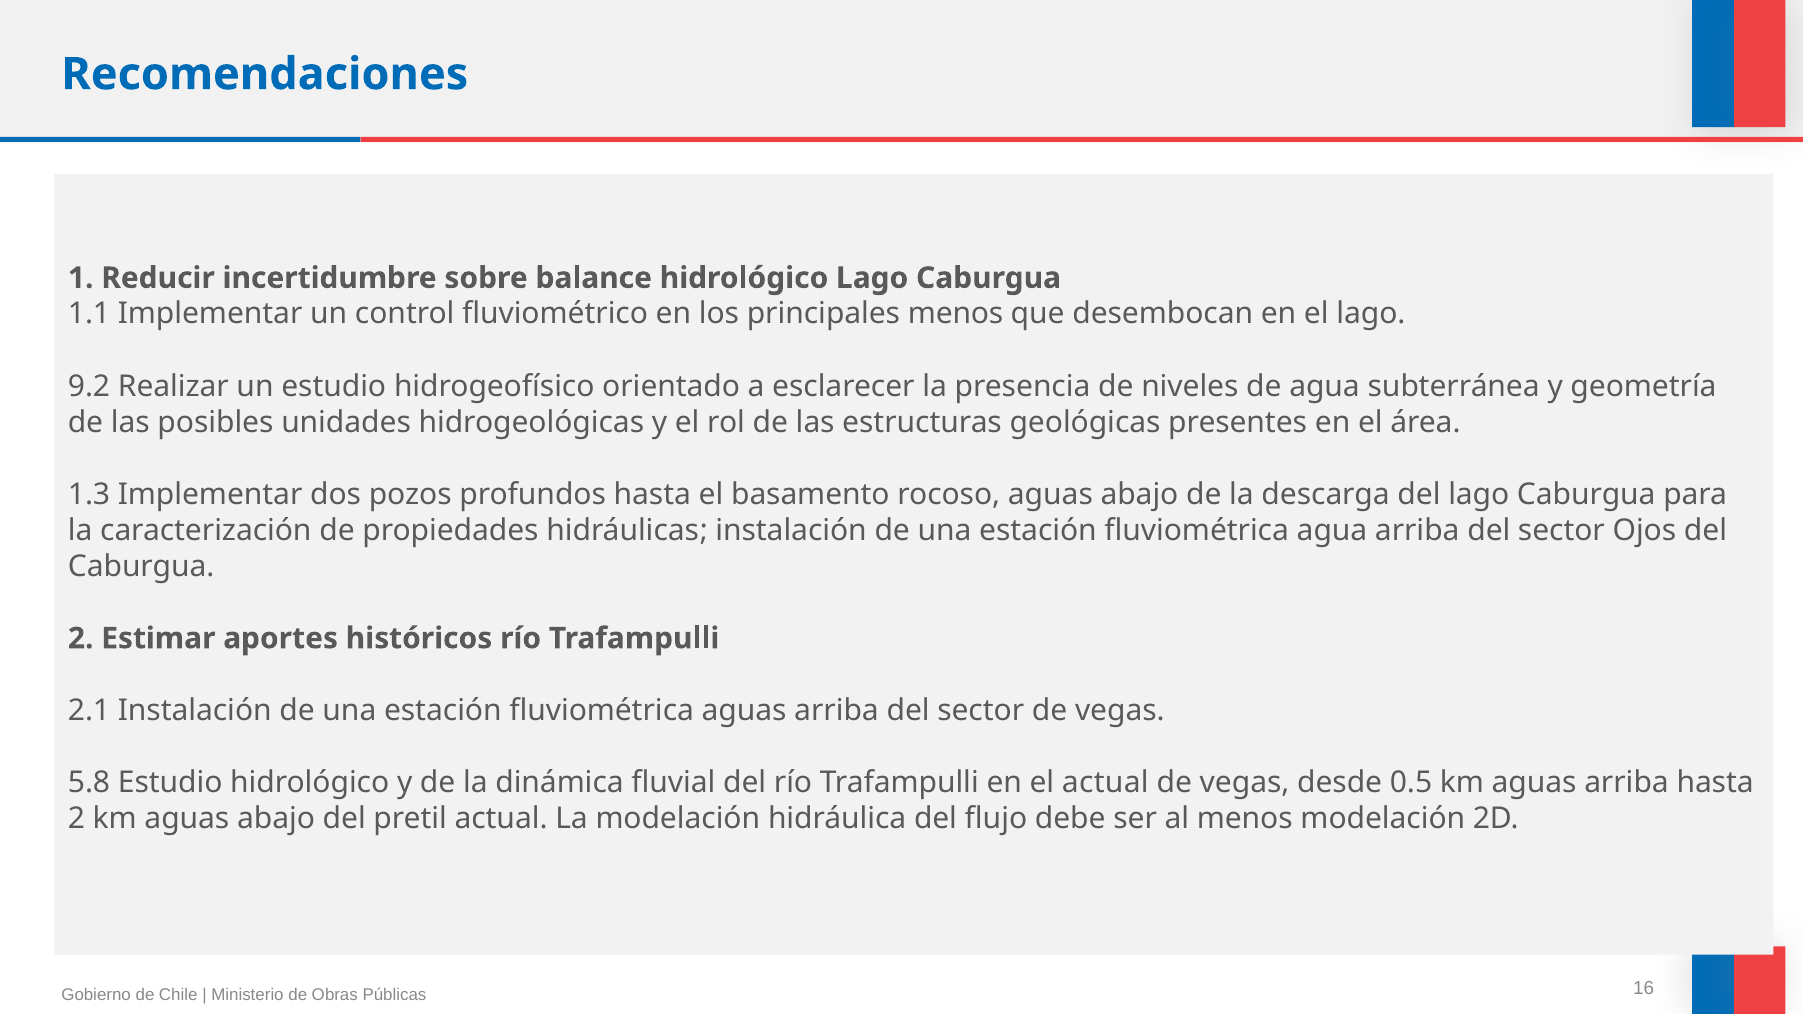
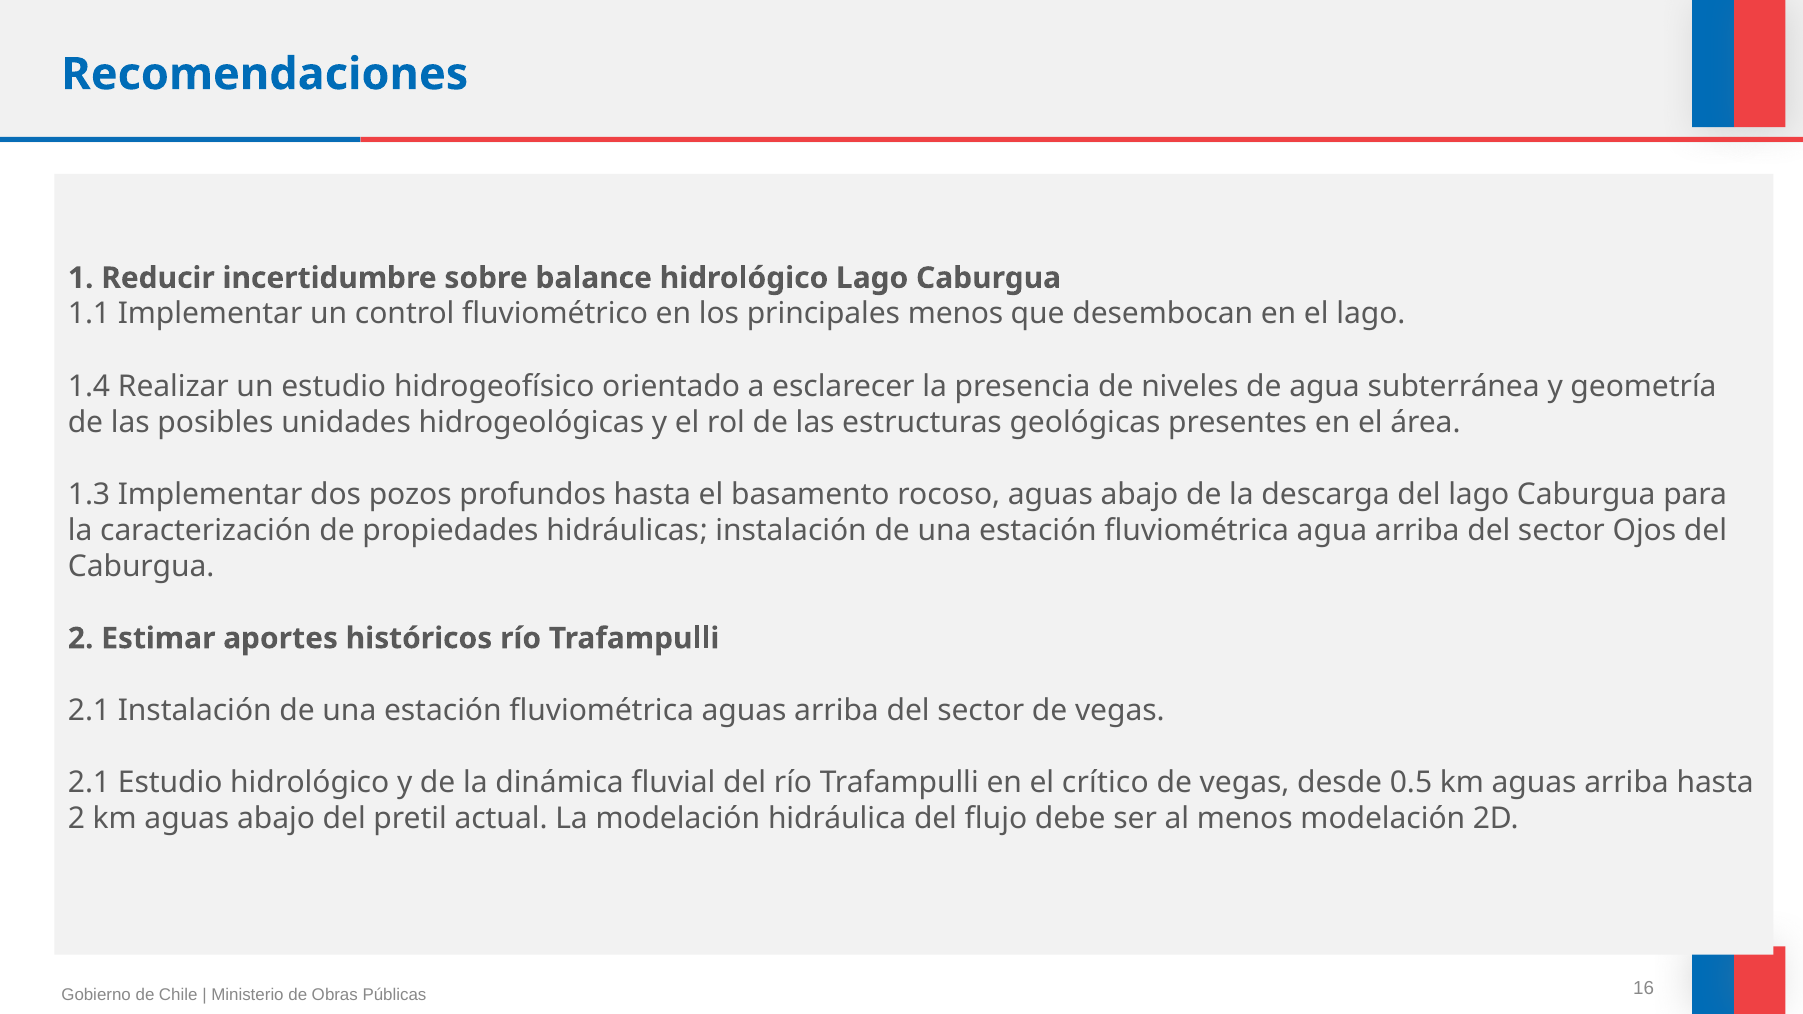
9.2: 9.2 -> 1.4
5.8 at (89, 783): 5.8 -> 2.1
el actual: actual -> crítico
